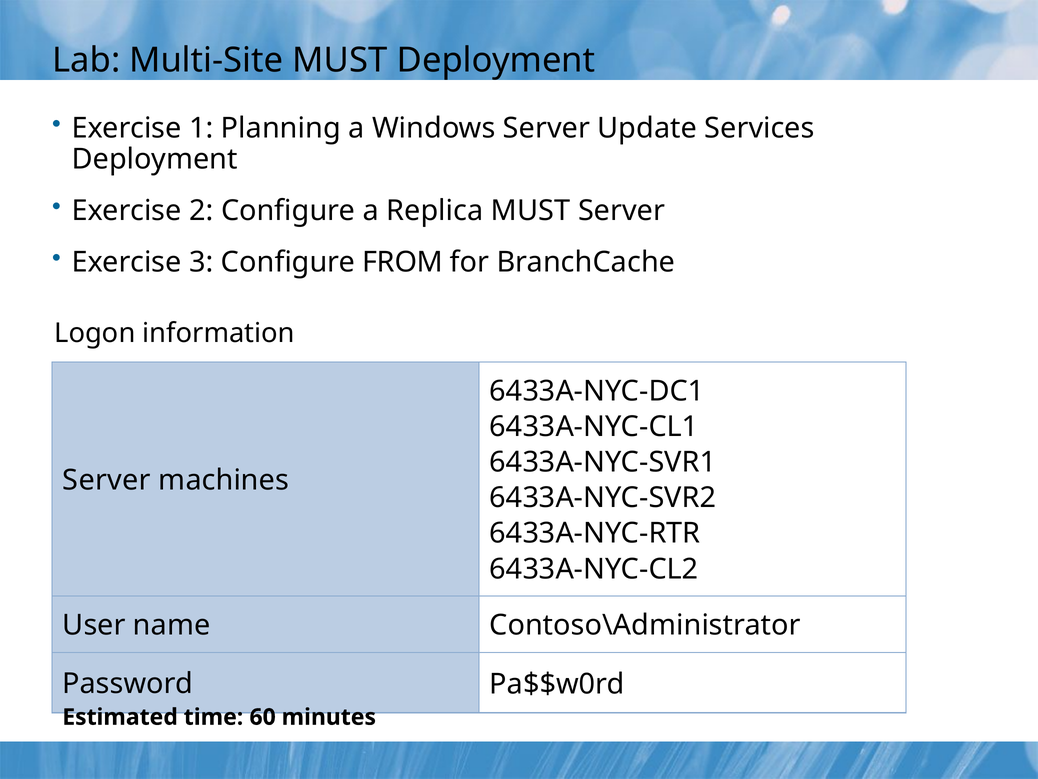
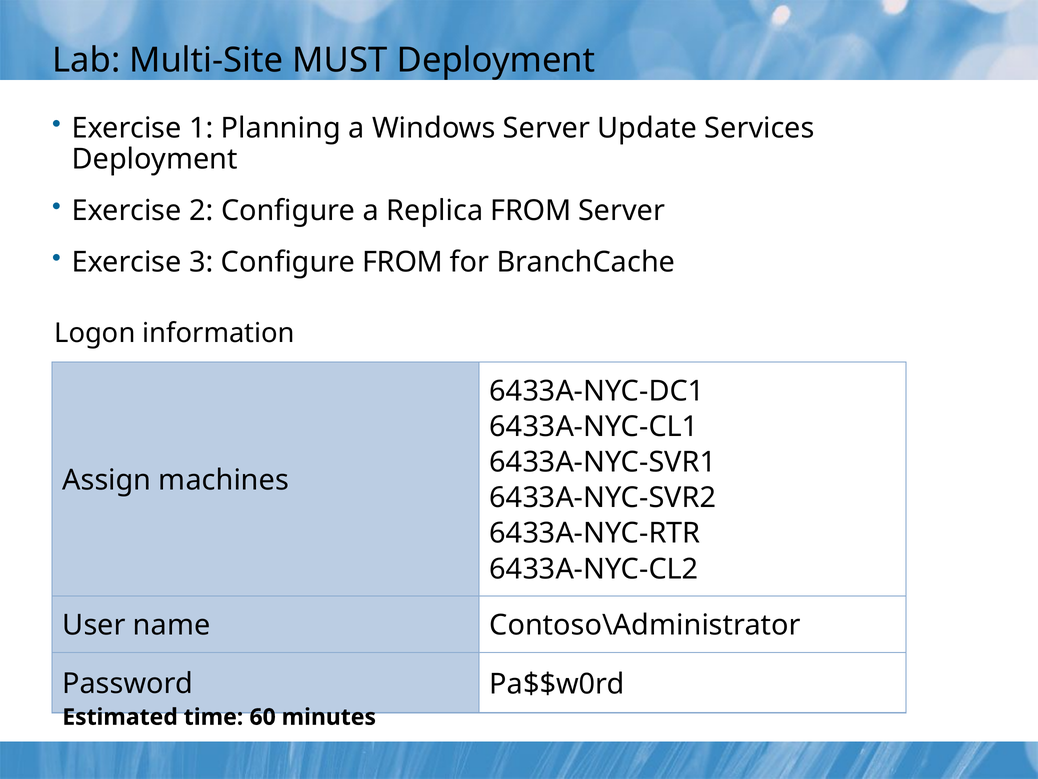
Replica MUST: MUST -> FROM
Server at (107, 480): Server -> Assign
